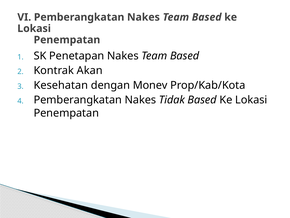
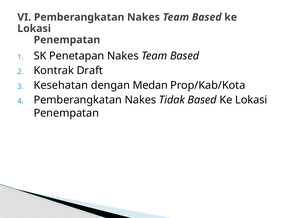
Akan: Akan -> Draft
Monev: Monev -> Medan
